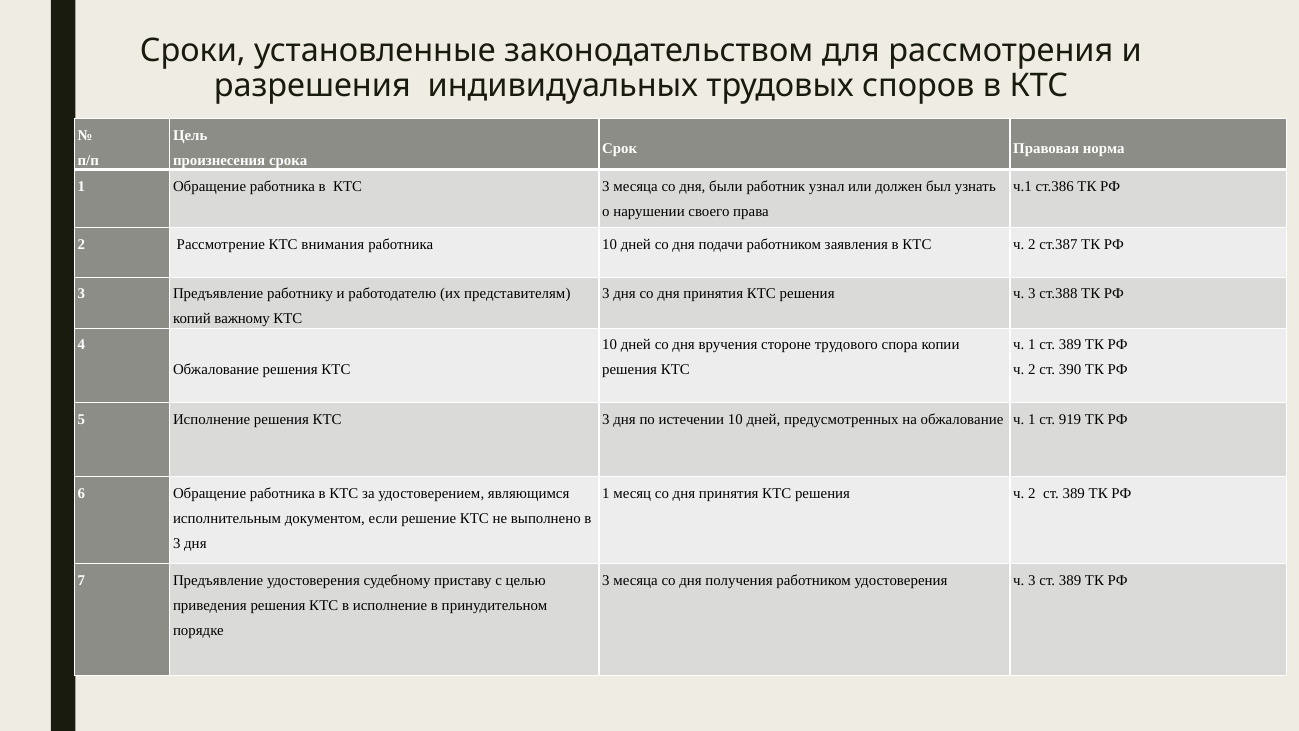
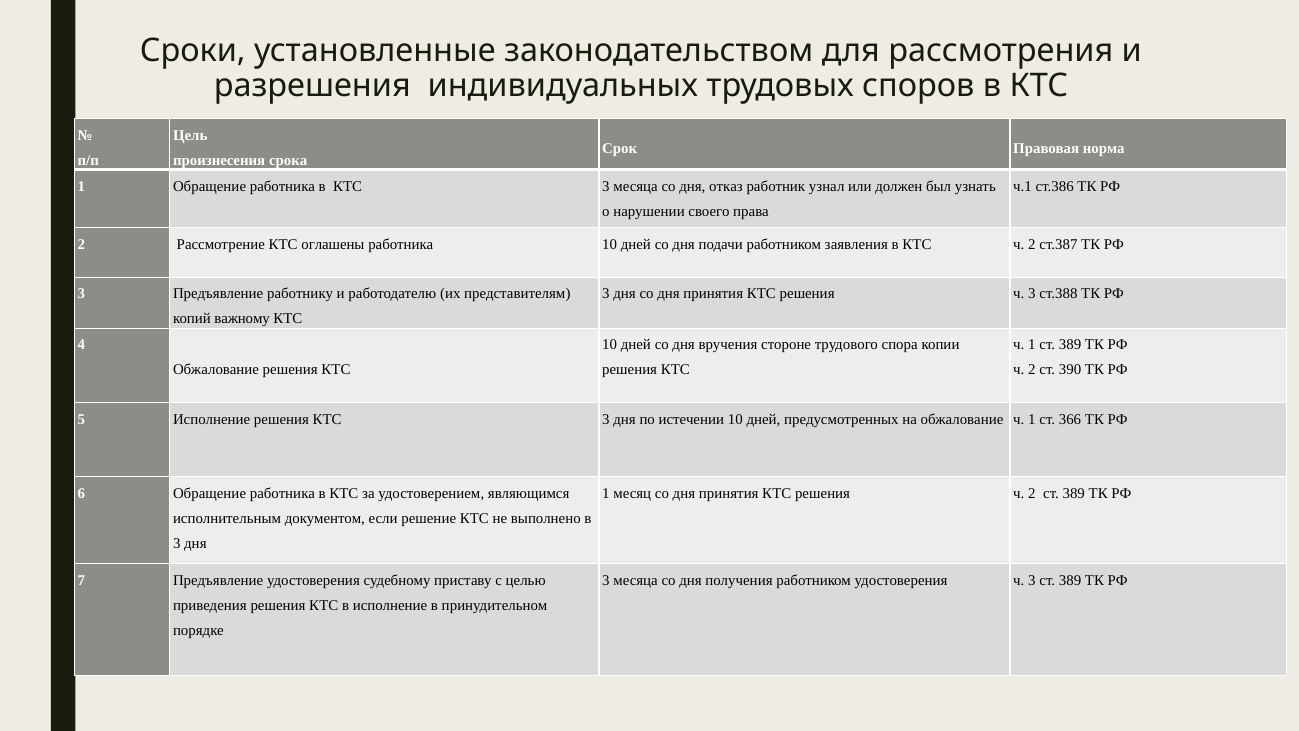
были: были -> отказ
внимания: внимания -> оглашены
919: 919 -> 366
